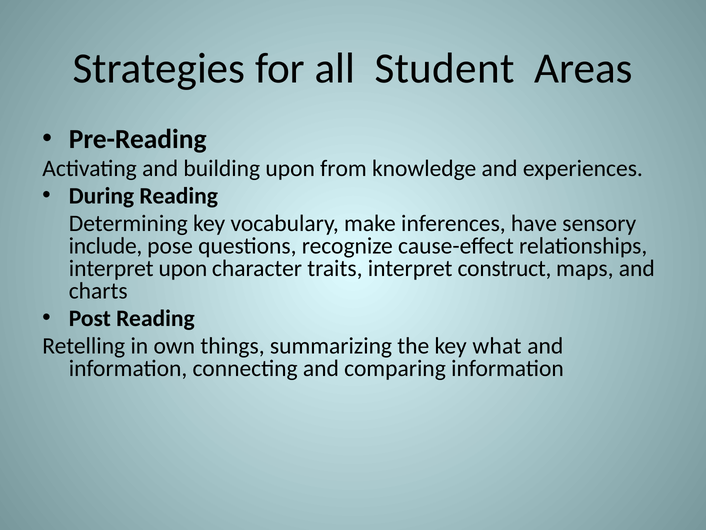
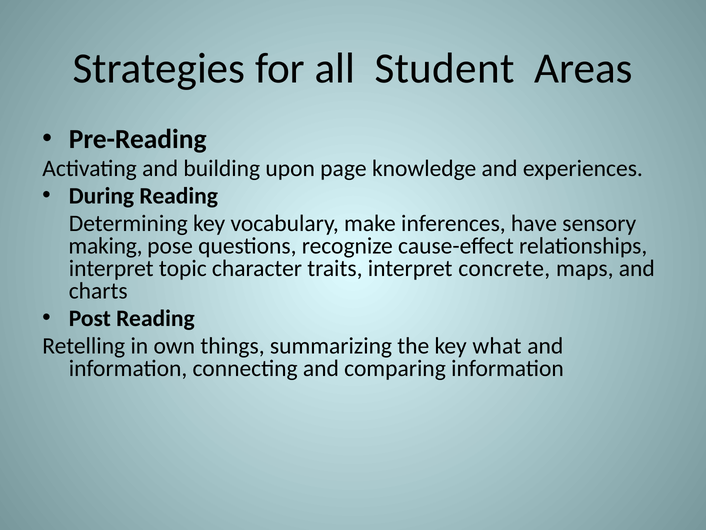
from: from -> page
include: include -> making
interpret upon: upon -> topic
construct: construct -> concrete
